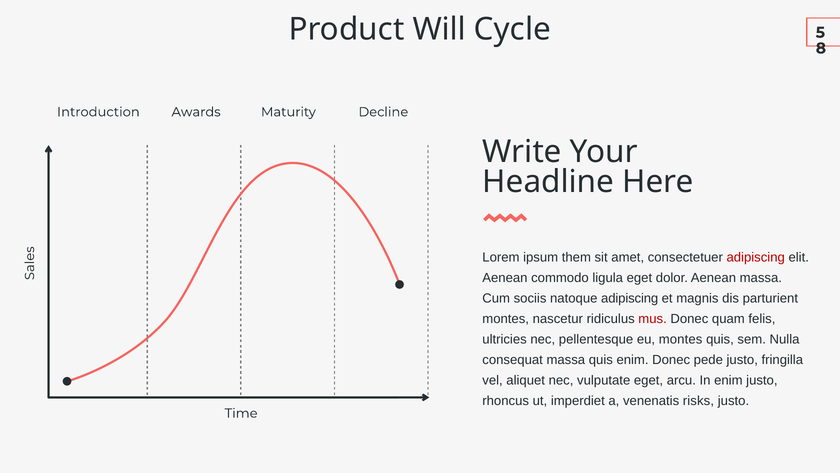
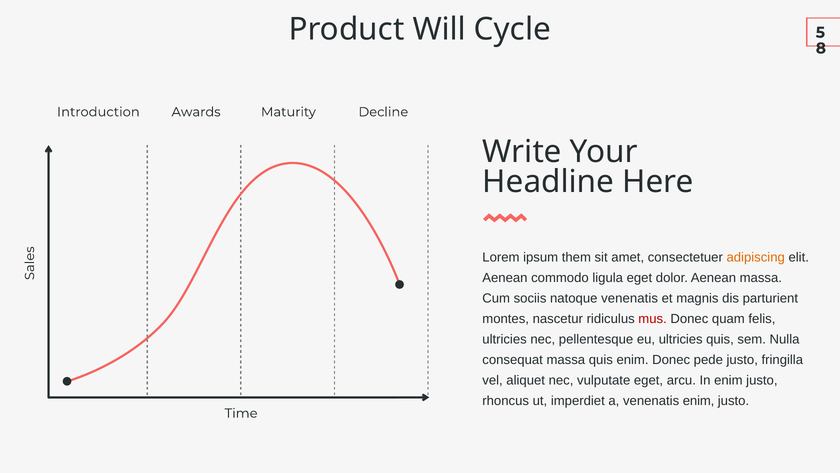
adipiscing at (756, 257) colour: red -> orange
natoque adipiscing: adipiscing -> venenatis
eu montes: montes -> ultricies
venenatis risks: risks -> enim
